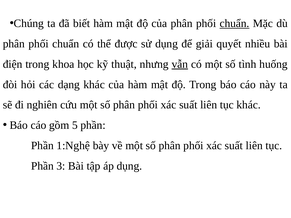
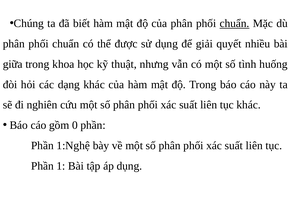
điện: điện -> giữa
vẫn underline: present -> none
5: 5 -> 0
3: 3 -> 1
